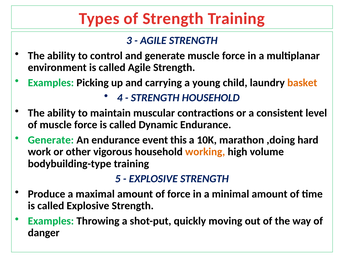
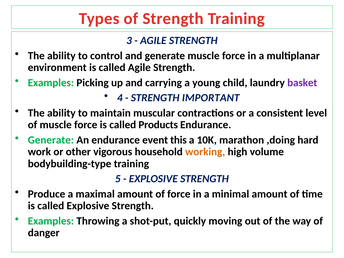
basket colour: orange -> purple
STRENGTH HOUSEHOLD: HOUSEHOLD -> IMPORTANT
Dynamic: Dynamic -> Products
